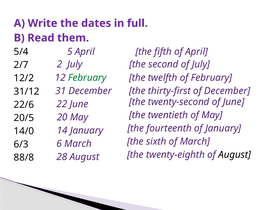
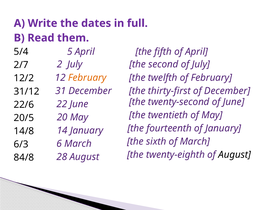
February at (87, 77) colour: green -> orange
14/0: 14/0 -> 14/8
88/8: 88/8 -> 84/8
